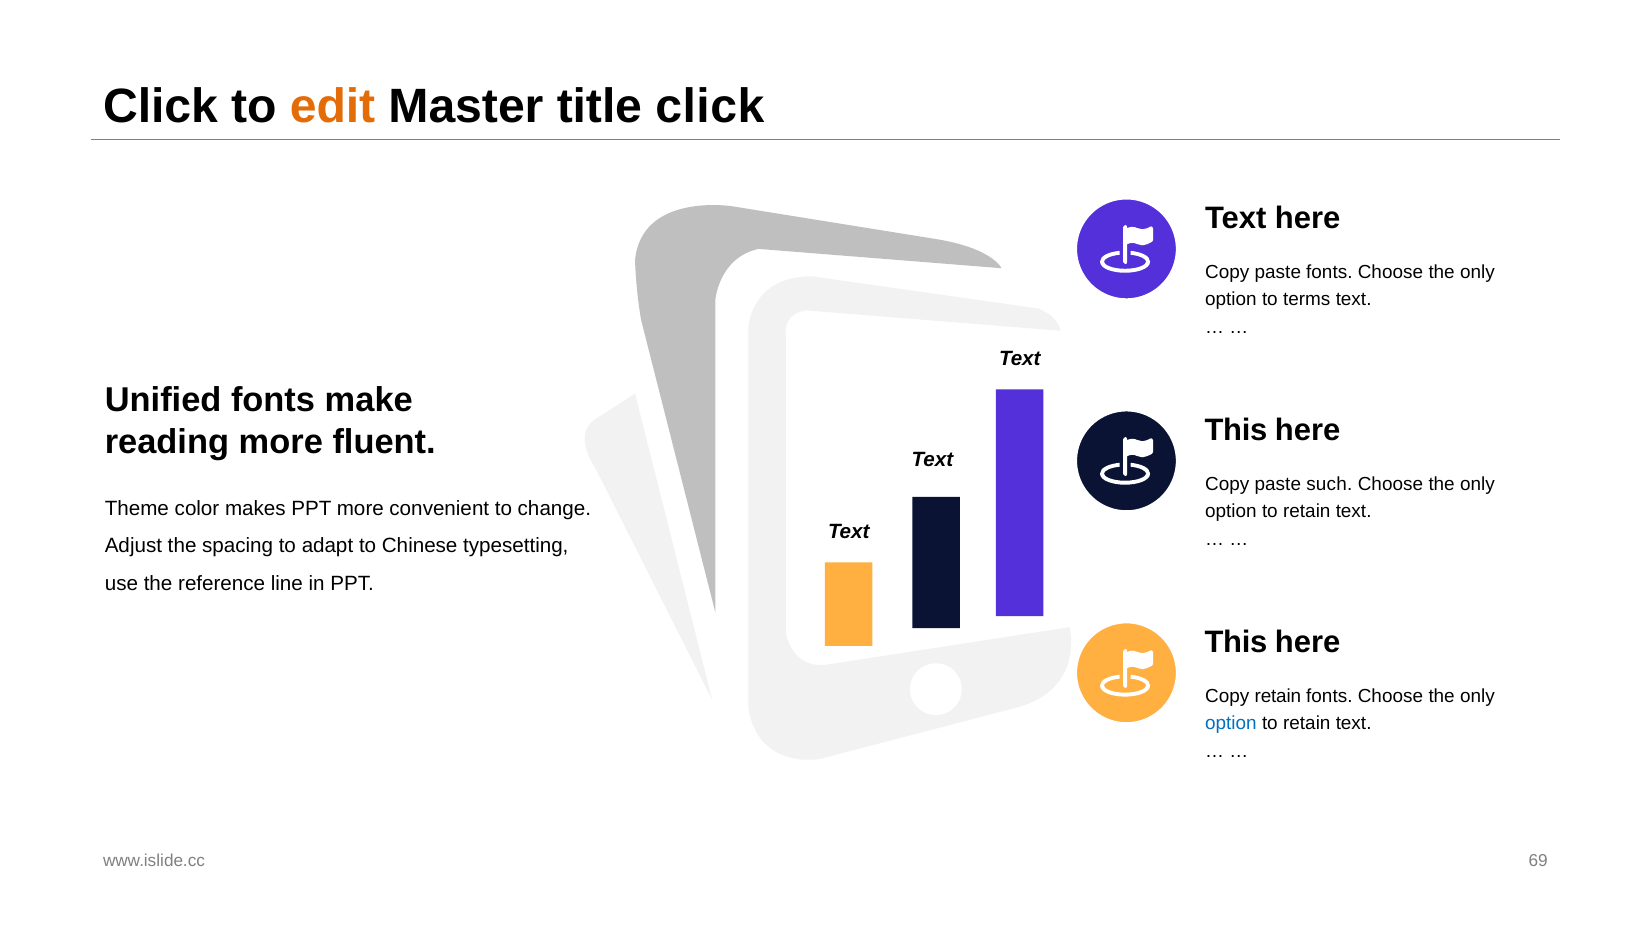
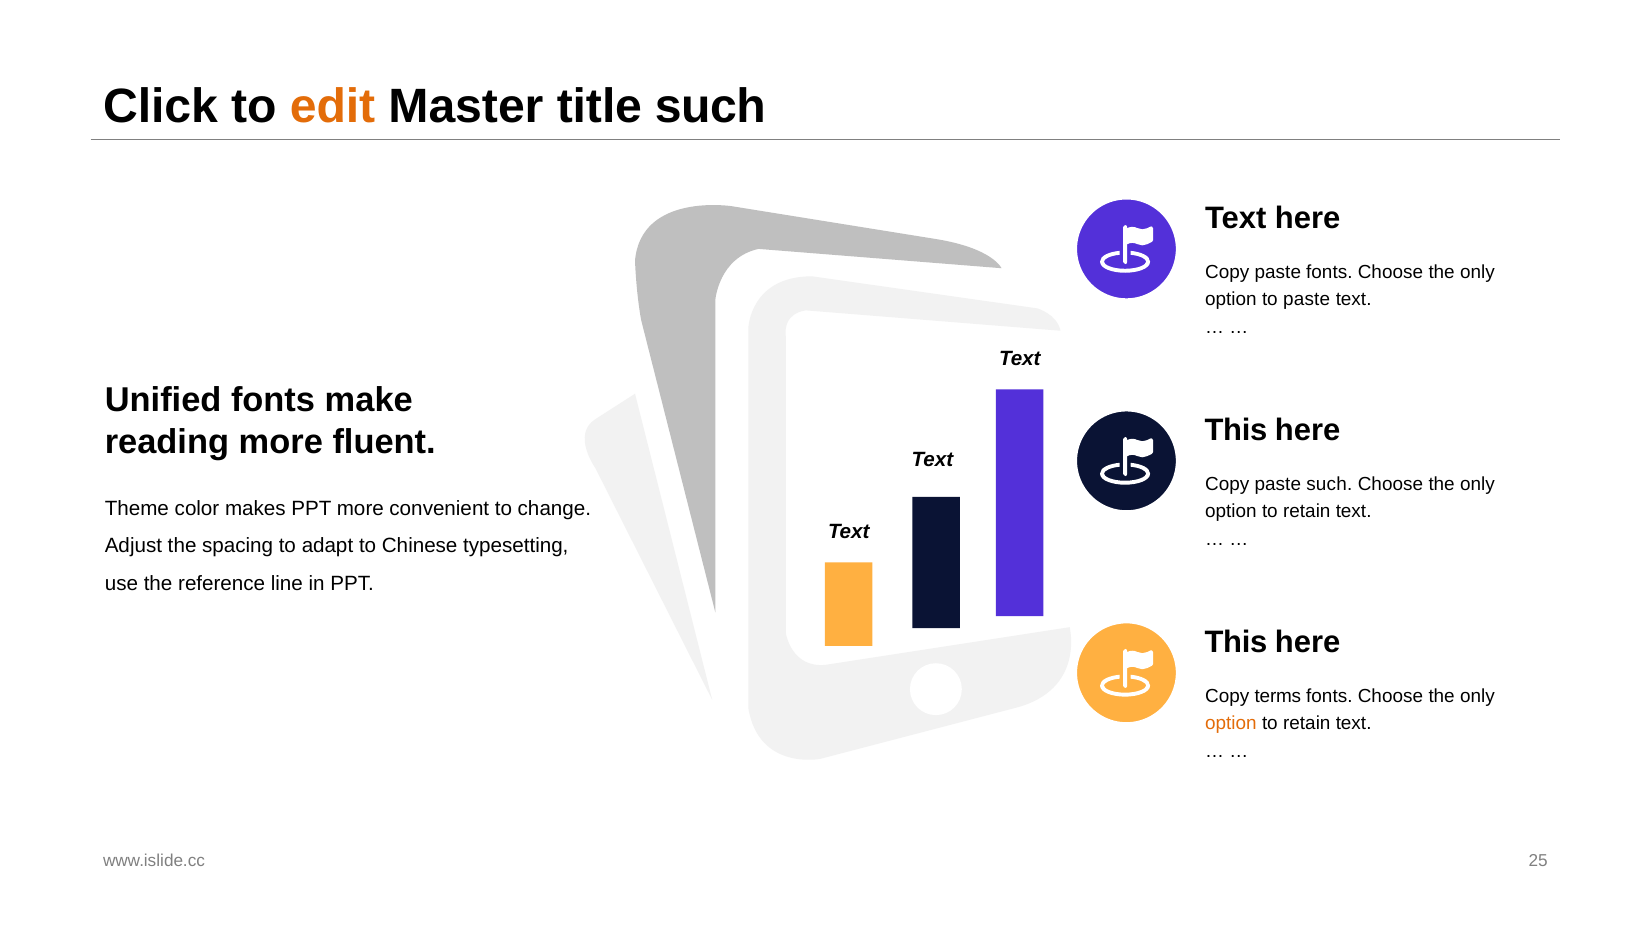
title click: click -> such
to terms: terms -> paste
Copy retain: retain -> terms
option at (1231, 723) colour: blue -> orange
69: 69 -> 25
